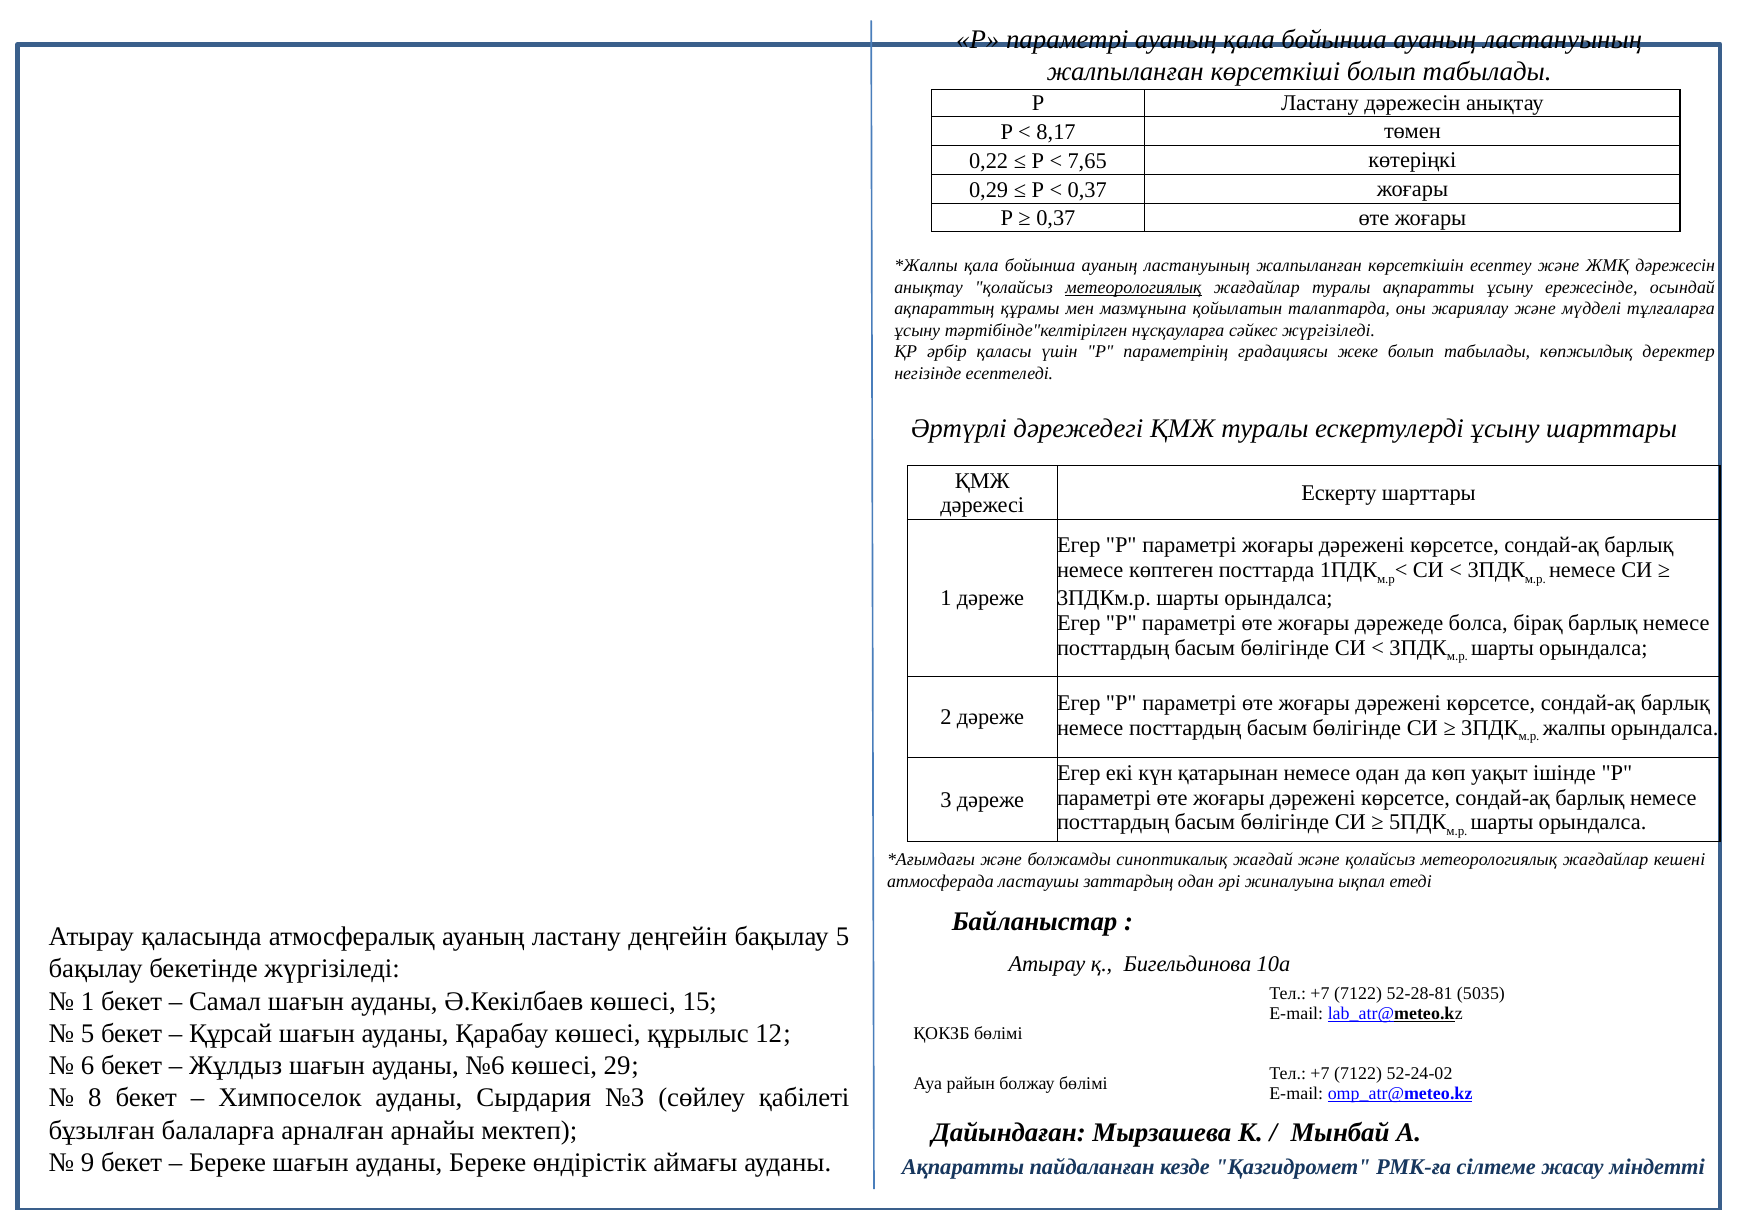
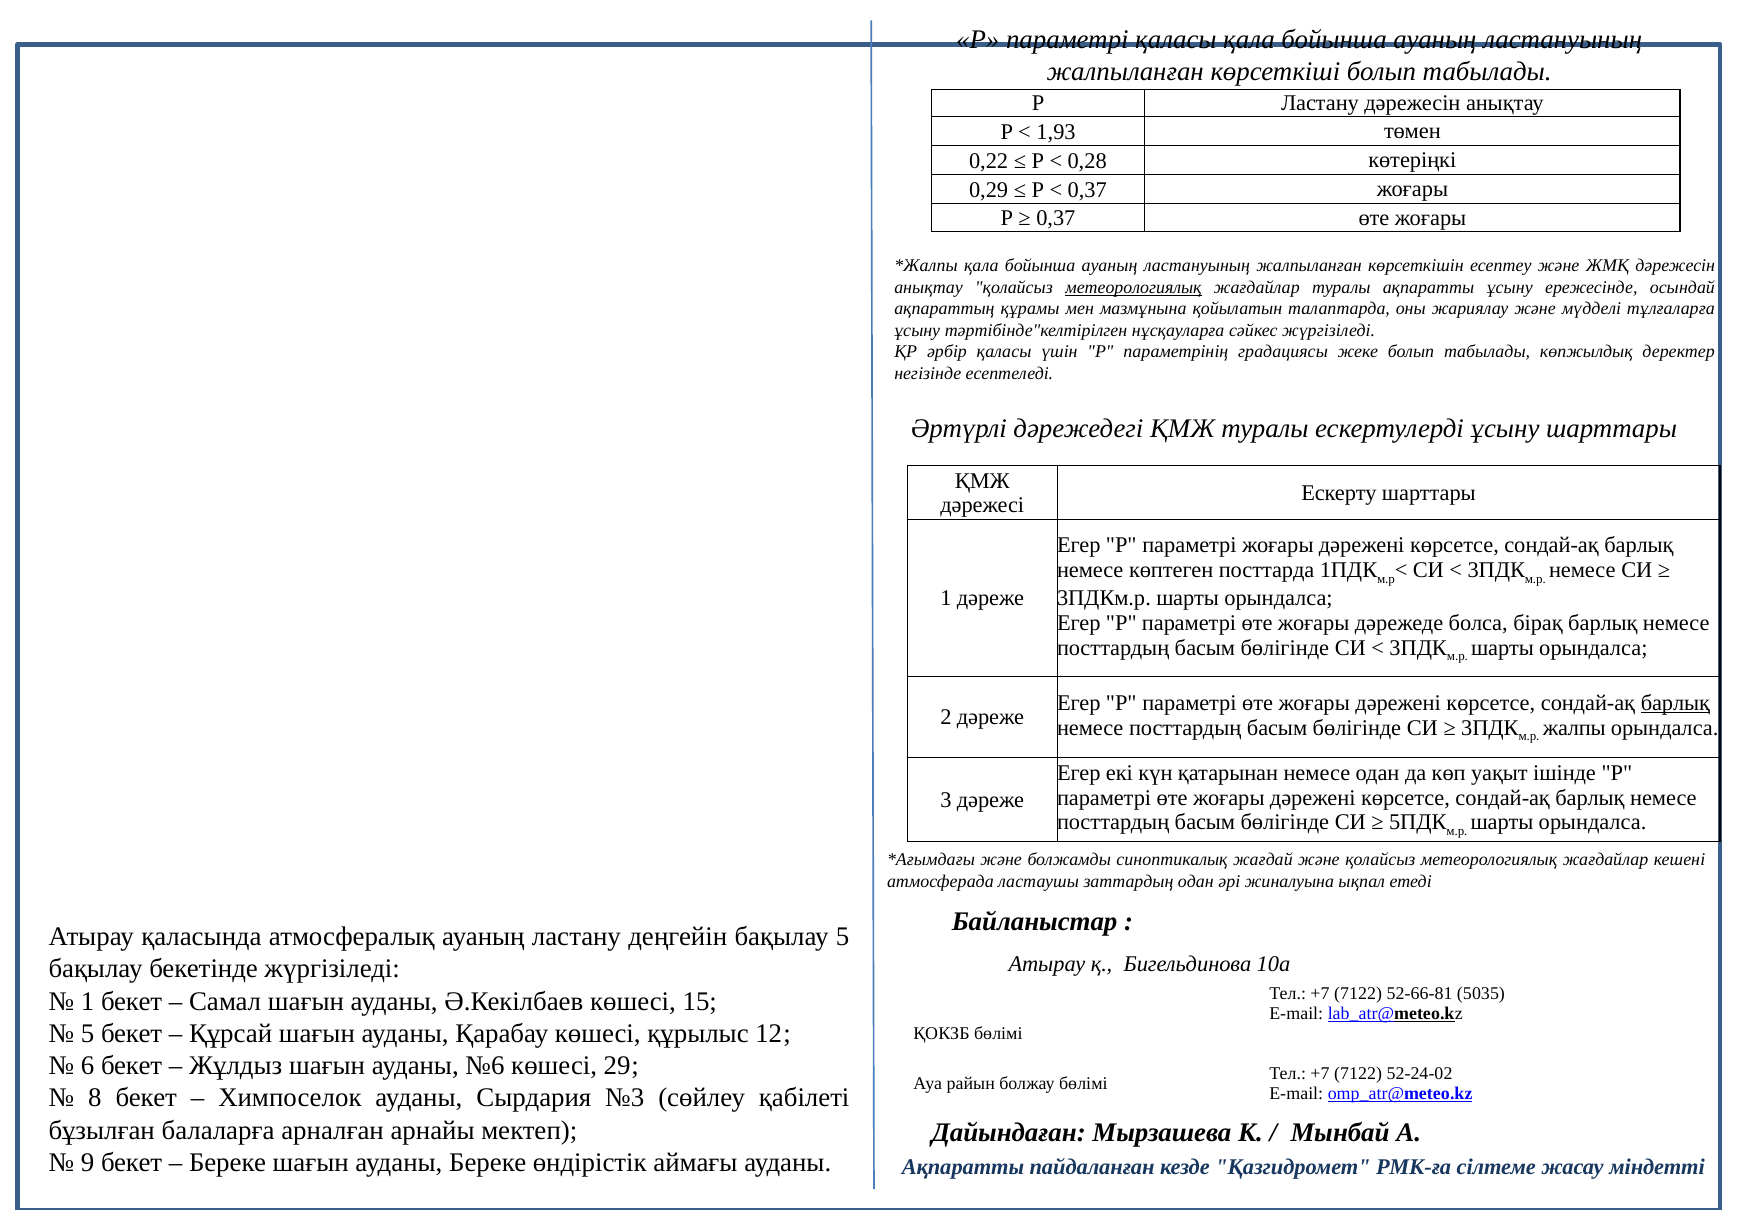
параметрі ауаның: ауаның -> қаласы
8,17: 8,17 -> 1,93
7,65: 7,65 -> 0,28
барлық at (1675, 703) underline: none -> present
52-28-81: 52-28-81 -> 52-66-81
